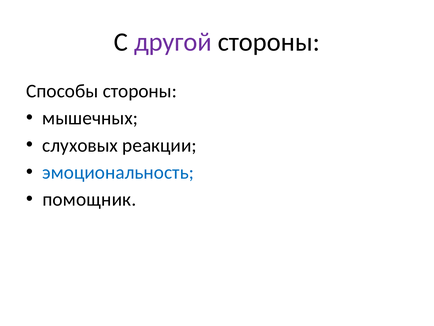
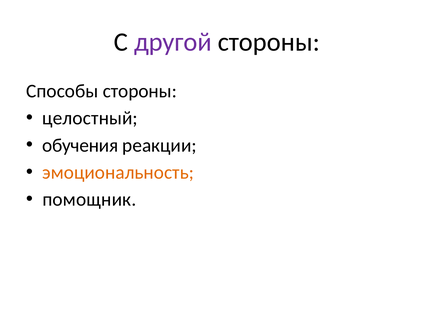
мышечных: мышечных -> целостный
слуховых: слуховых -> обучения
эмоциональность colour: blue -> orange
